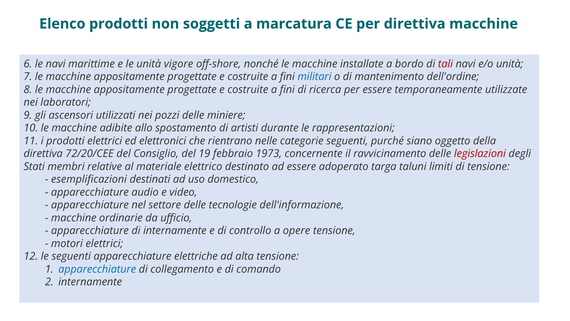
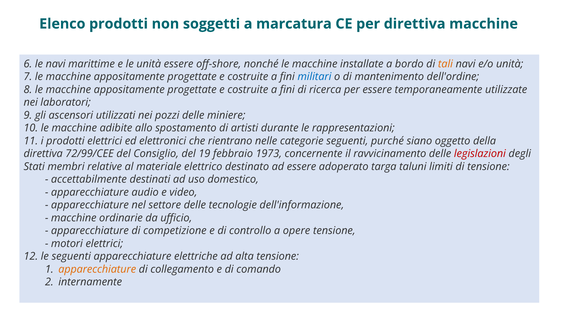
unità vigore: vigore -> essere
tali colour: red -> orange
72/20/CEE: 72/20/CEE -> 72/99/CEE
esemplificazioni: esemplificazioni -> accettabilmente
di internamente: internamente -> competizione
apparecchiature at (97, 269) colour: blue -> orange
